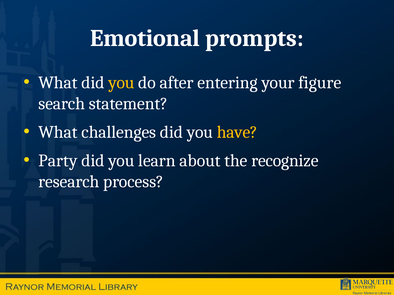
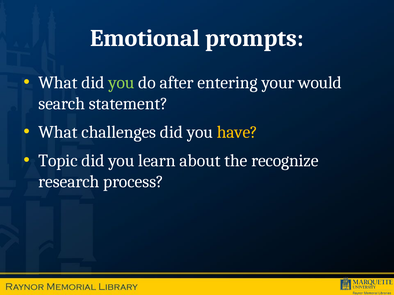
you at (121, 83) colour: yellow -> light green
figure: figure -> would
Party: Party -> Topic
